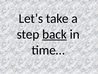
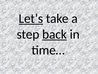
Let’s underline: none -> present
